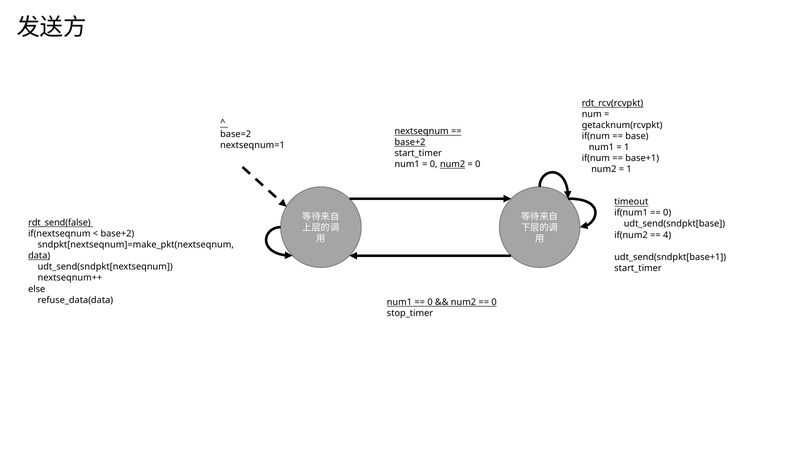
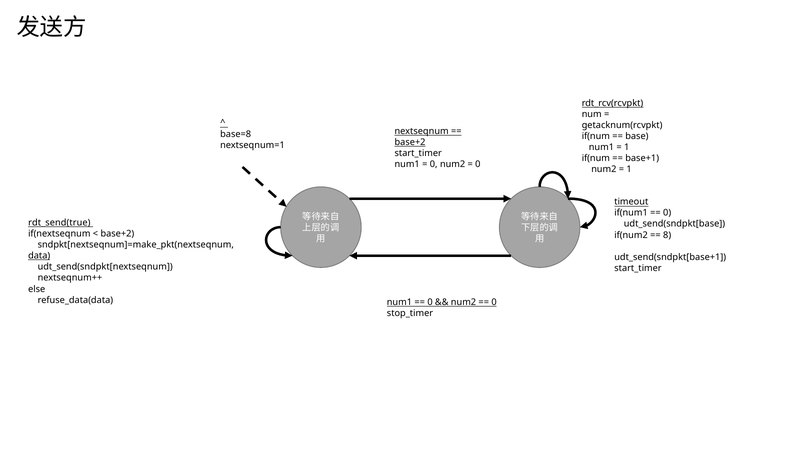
base=2: base=2 -> base=8
num2 at (453, 164) underline: present -> none
rdt_send(false: rdt_send(false -> rdt_send(true
4: 4 -> 8
